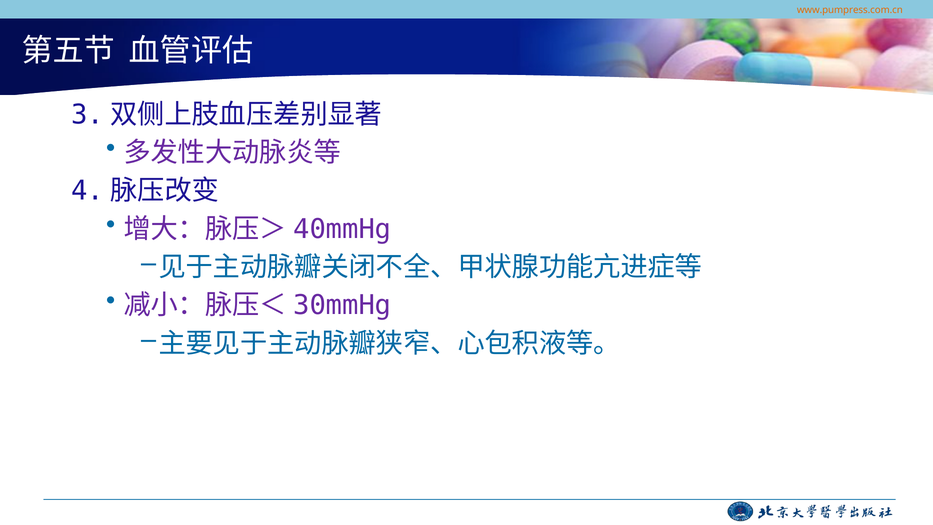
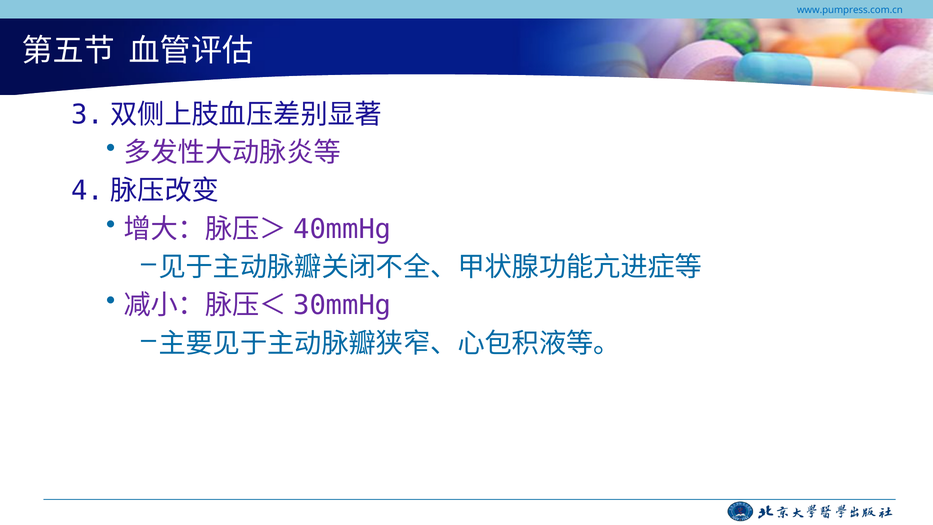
www.pumpress.com.cn colour: orange -> blue
